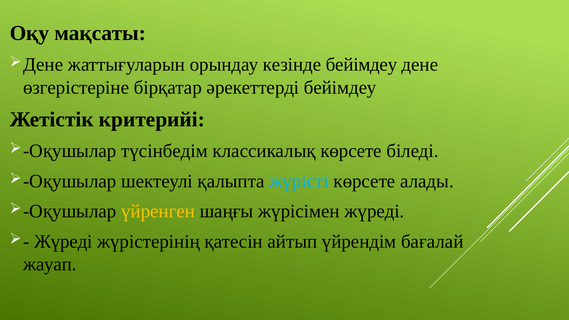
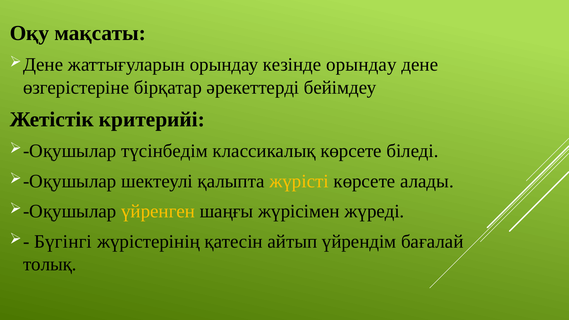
кезінде бейімдеу: бейімдеу -> орындау
жүрісті colour: light blue -> yellow
Жүреді at (63, 241): Жүреді -> Бүгінгі
жауап: жауап -> толық
